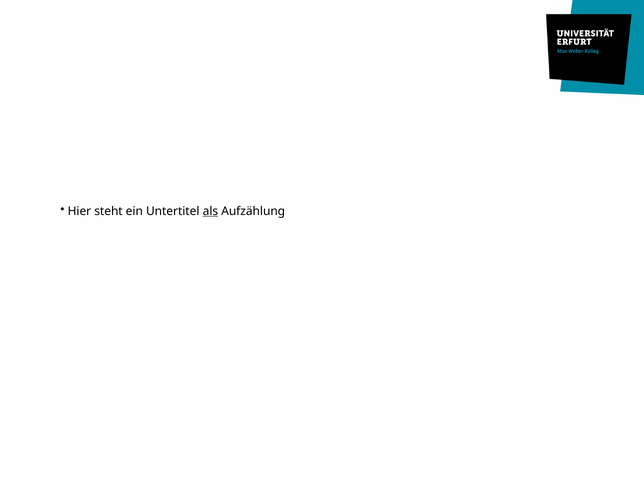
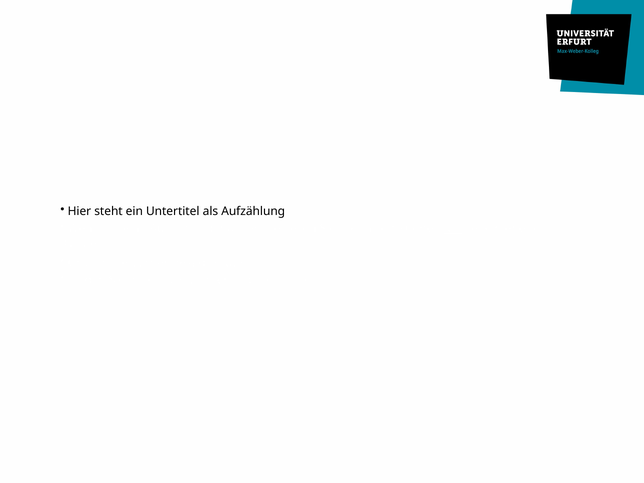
als underline: present -> none
